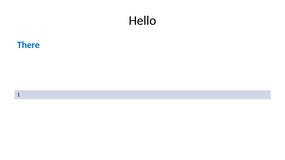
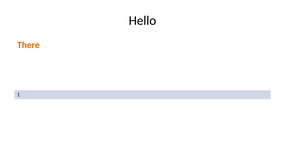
There colour: blue -> orange
